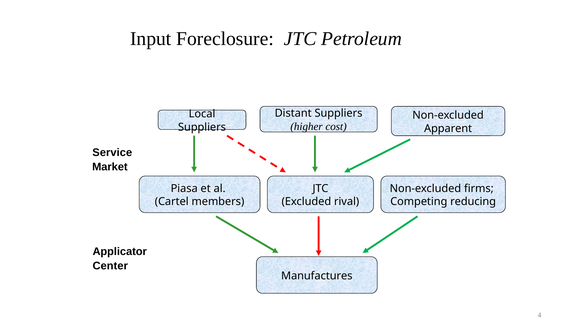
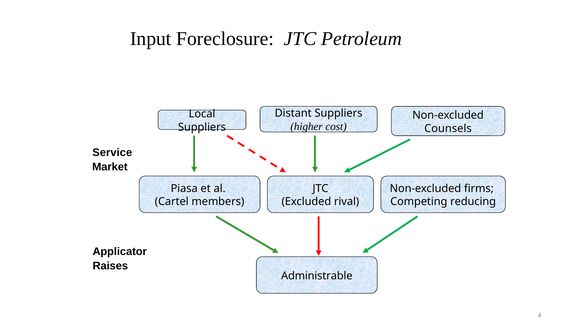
Apparent: Apparent -> Counsels
Center: Center -> Raises
Manufactures: Manufactures -> Administrable
